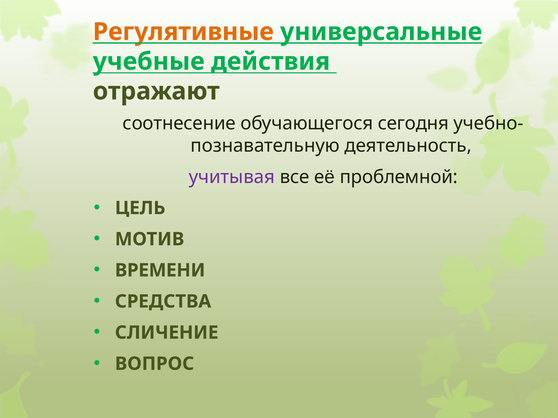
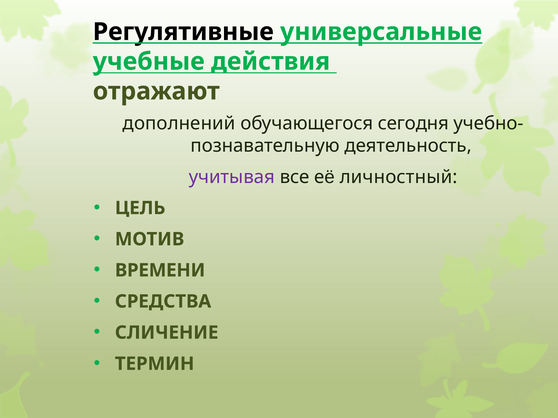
Регулятивные colour: orange -> black
соотнесение: соотнесение -> дополнений
проблемной: проблемной -> личностный
ВОПРОС: ВОПРОС -> ТЕРМИН
